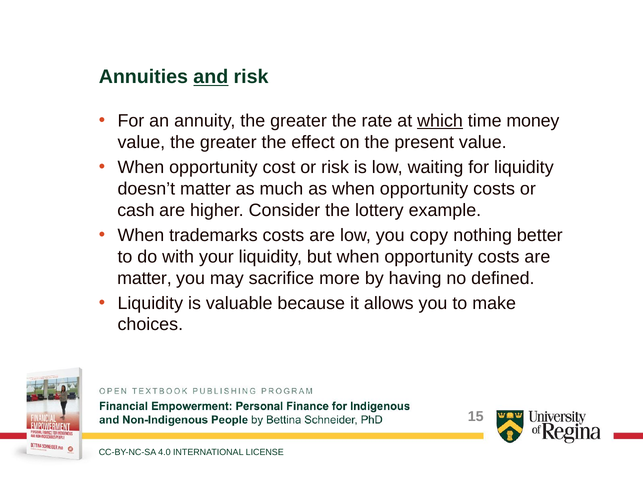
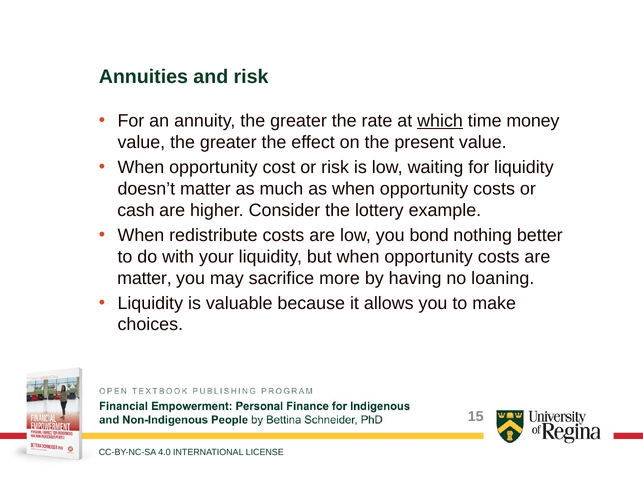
and underline: present -> none
trademarks: trademarks -> redistribute
copy: copy -> bond
defined: defined -> loaning
